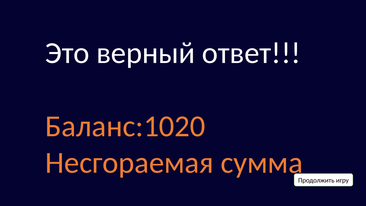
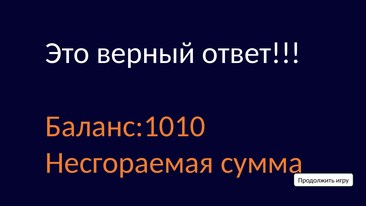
Баланс:1020: Баланс:1020 -> Баланс:1010
